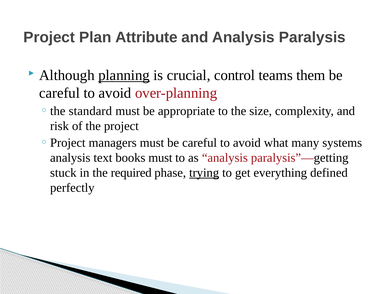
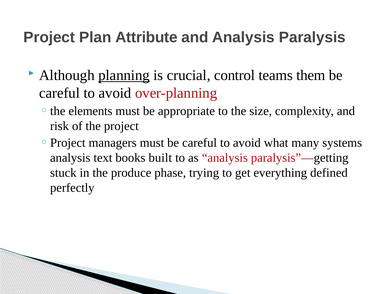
standard: standard -> elements
books must: must -> built
required: required -> produce
trying underline: present -> none
